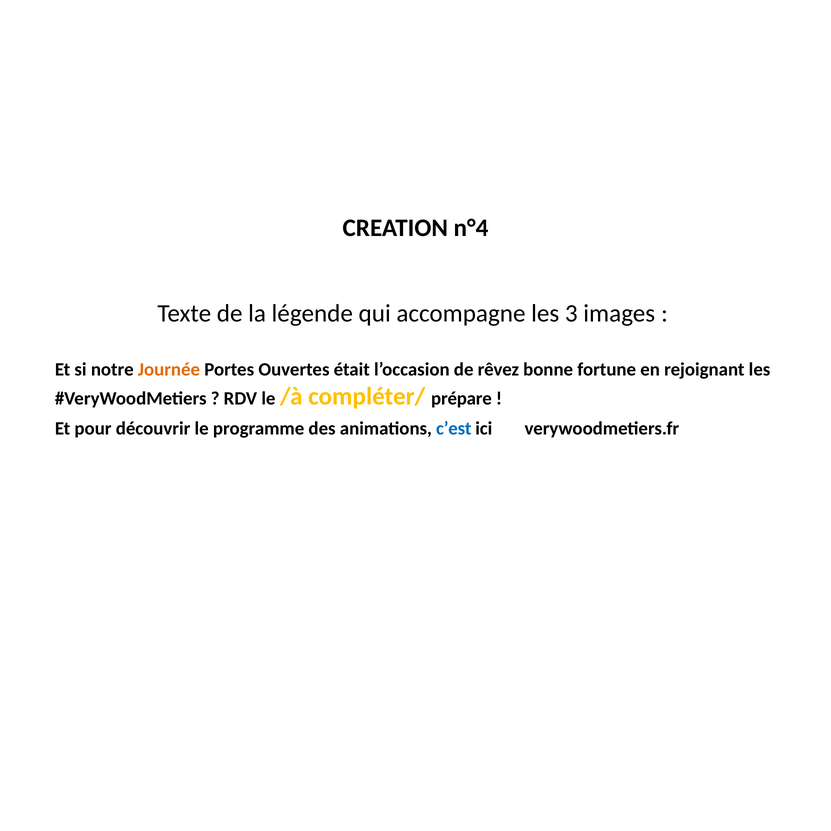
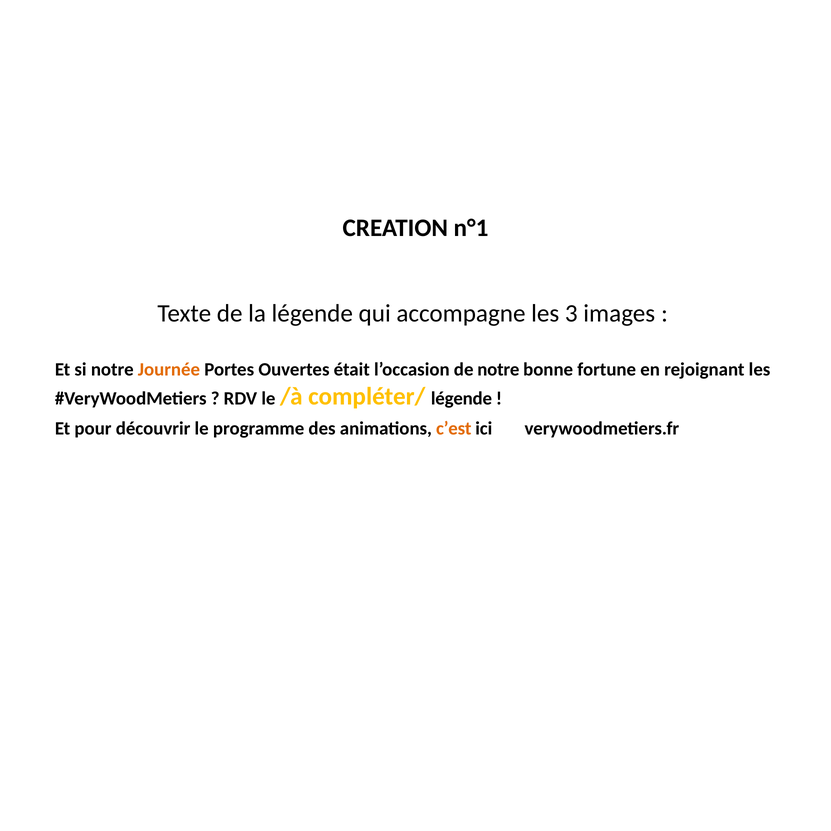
n°4: n°4 -> n°1
de rêvez: rêvez -> notre
compléter/ prépare: prépare -> légende
c’est colour: blue -> orange
